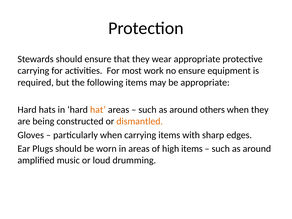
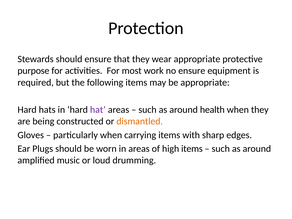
carrying at (33, 71): carrying -> purpose
hat colour: orange -> purple
others: others -> health
